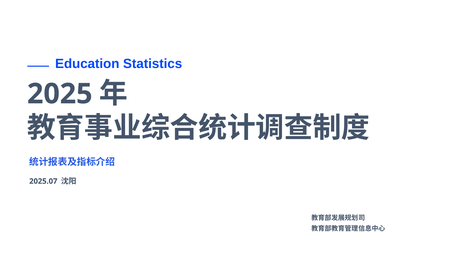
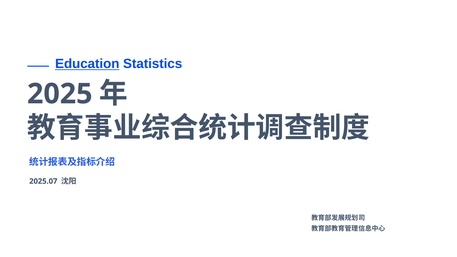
Education underline: none -> present
